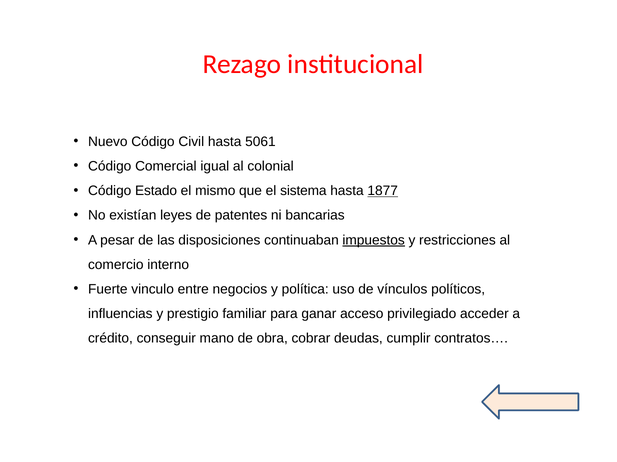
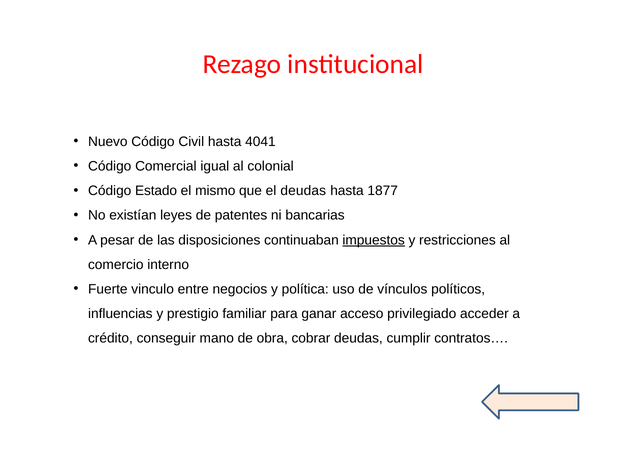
5061: 5061 -> 4041
el sistema: sistema -> deudas
1877 underline: present -> none
